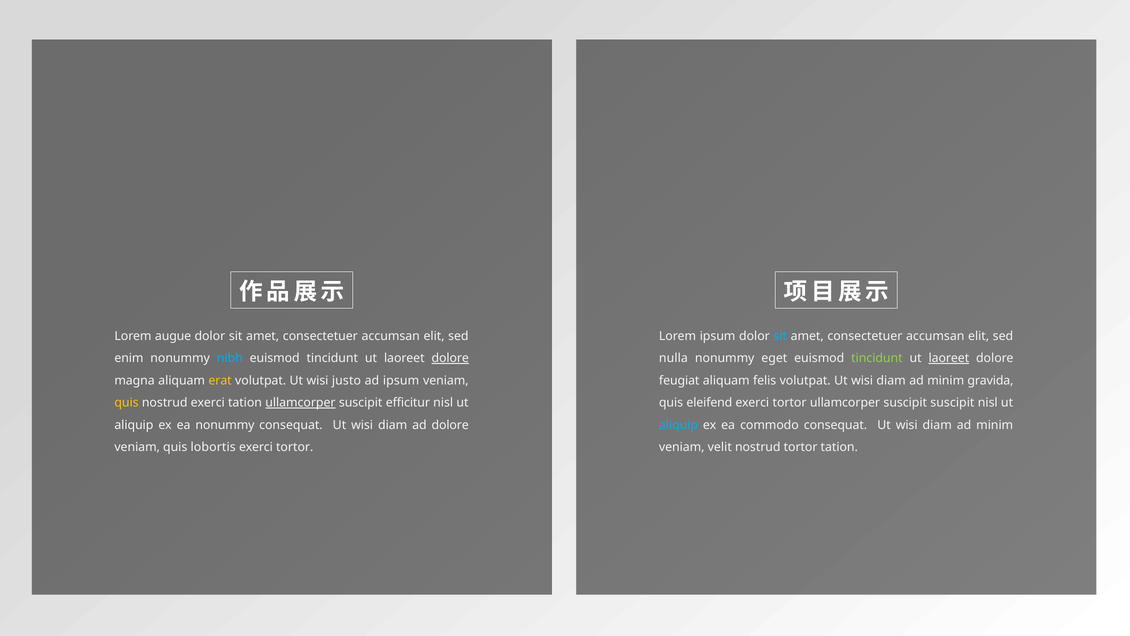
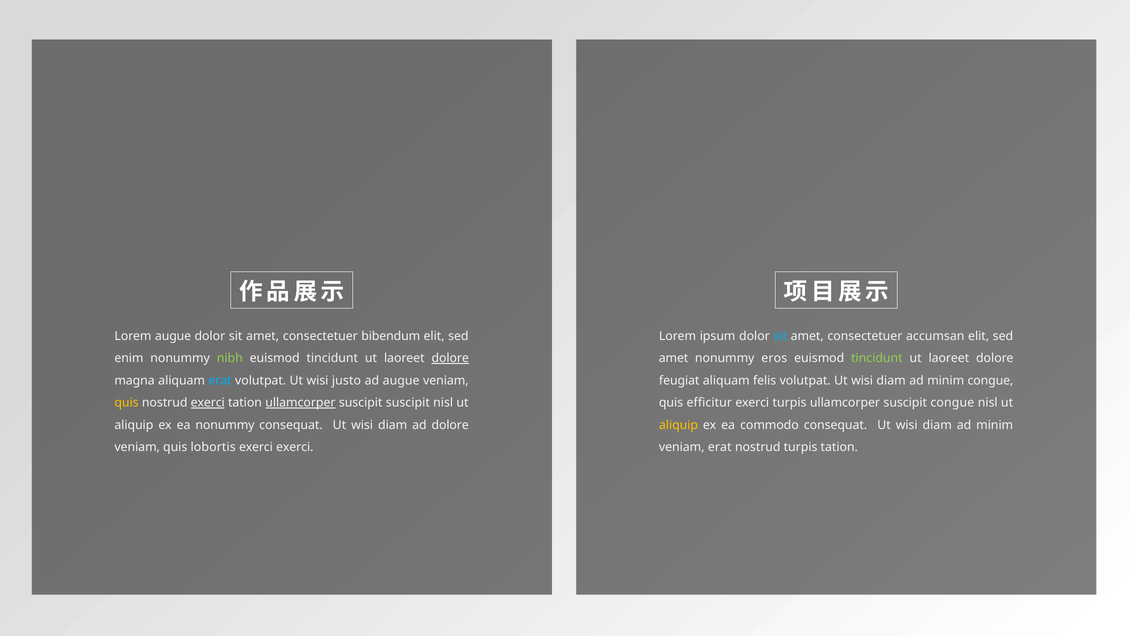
accumsan at (391, 336): accumsan -> bibendum
nibh colour: light blue -> light green
nulla at (673, 358): nulla -> amet
eget: eget -> eros
laoreet at (949, 358) underline: present -> none
erat at (220, 380) colour: yellow -> light blue
ad ipsum: ipsum -> augue
minim gravida: gravida -> congue
exerci at (208, 402) underline: none -> present
suscipit efficitur: efficitur -> suscipit
eleifend: eleifend -> efficitur
tortor at (790, 402): tortor -> turpis
suscipit suscipit: suscipit -> congue
aliquip at (679, 425) colour: light blue -> yellow
tortor at (295, 447): tortor -> exerci
veniam velit: velit -> erat
nostrud tortor: tortor -> turpis
